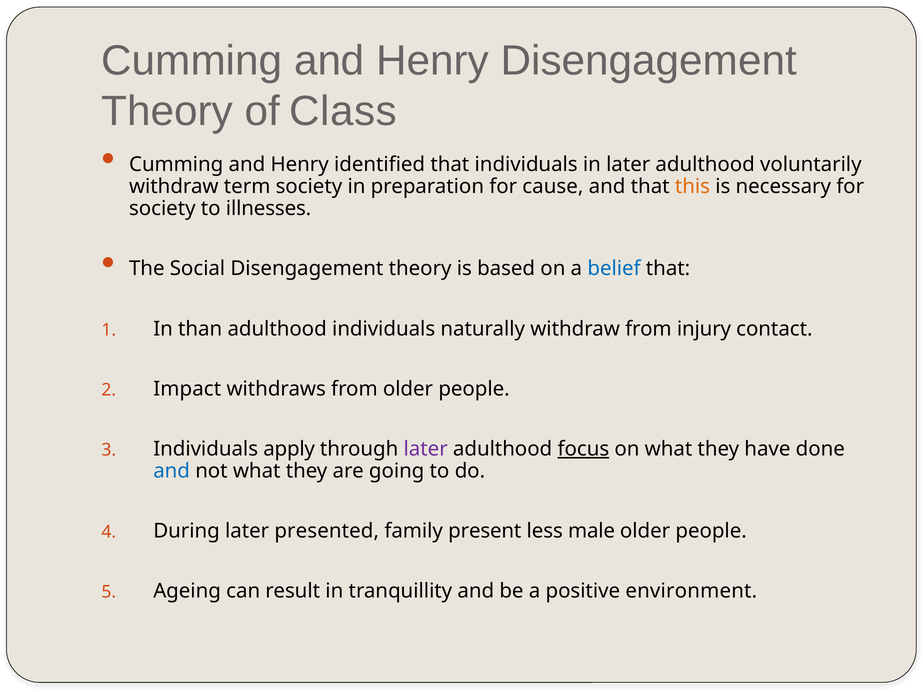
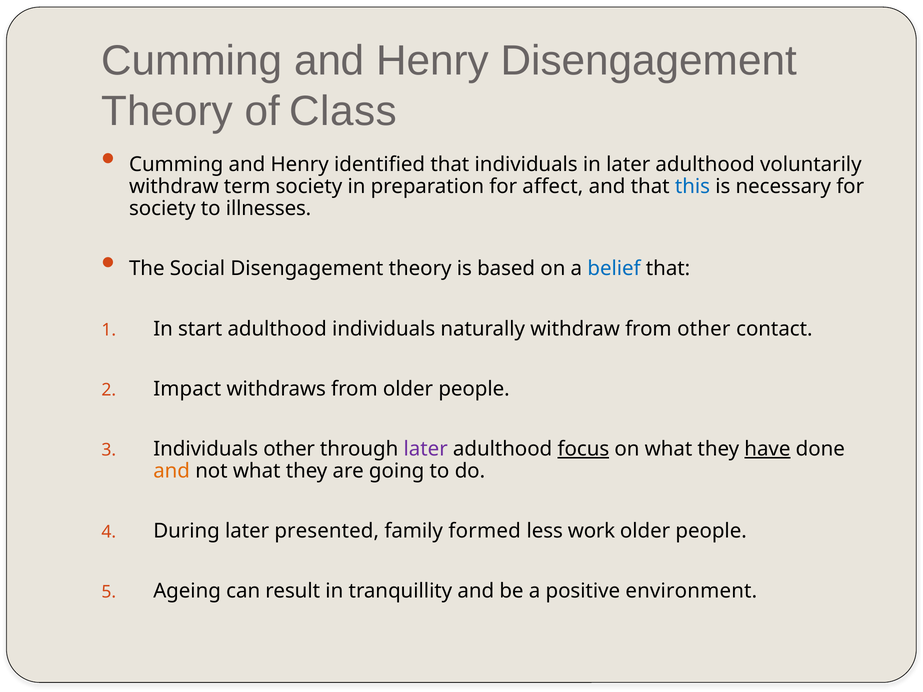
cause: cause -> affect
this colour: orange -> blue
than: than -> start
from injury: injury -> other
Individuals apply: apply -> other
have underline: none -> present
and at (172, 471) colour: blue -> orange
present: present -> formed
male: male -> work
